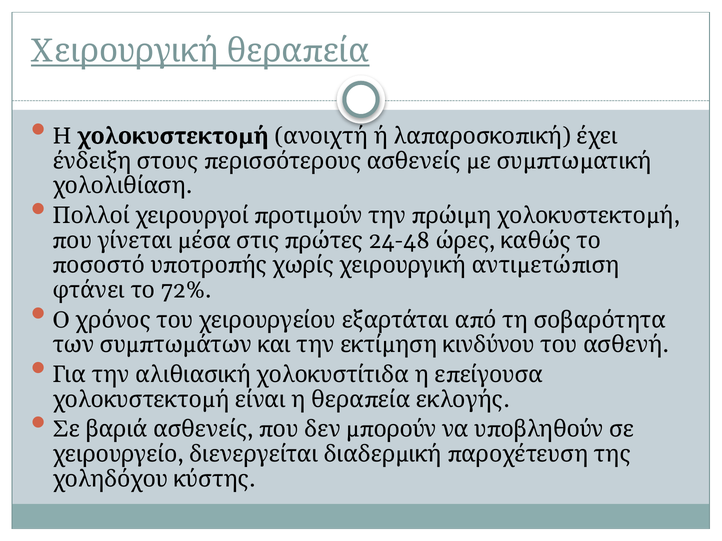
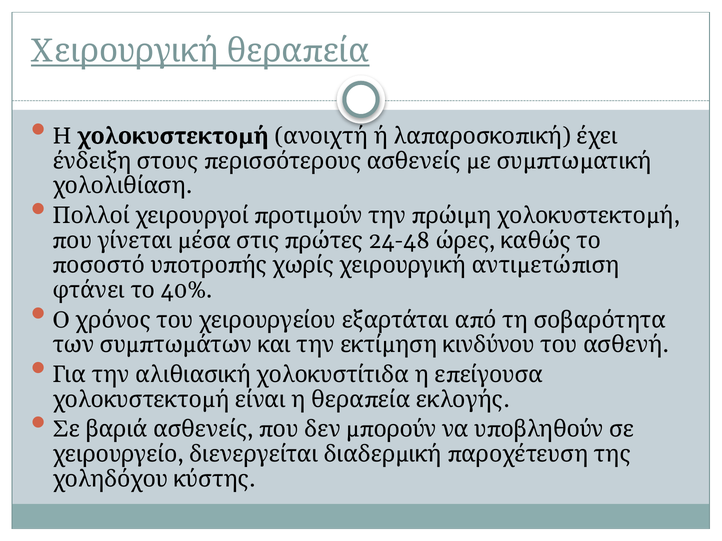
72%: 72% -> 40%
